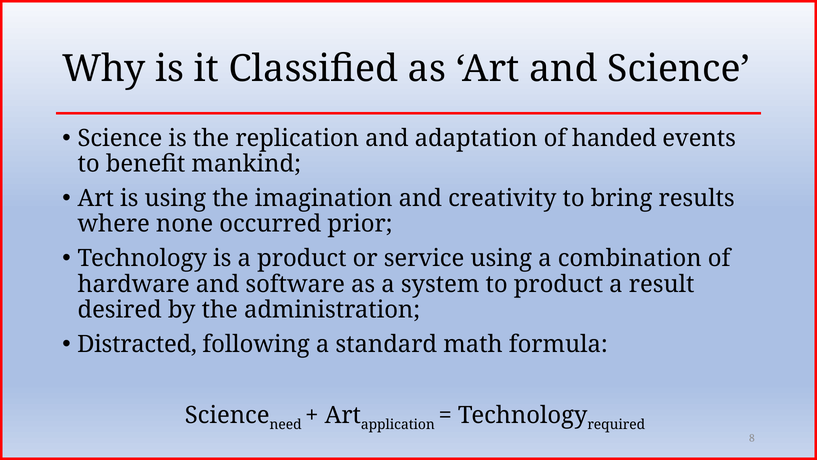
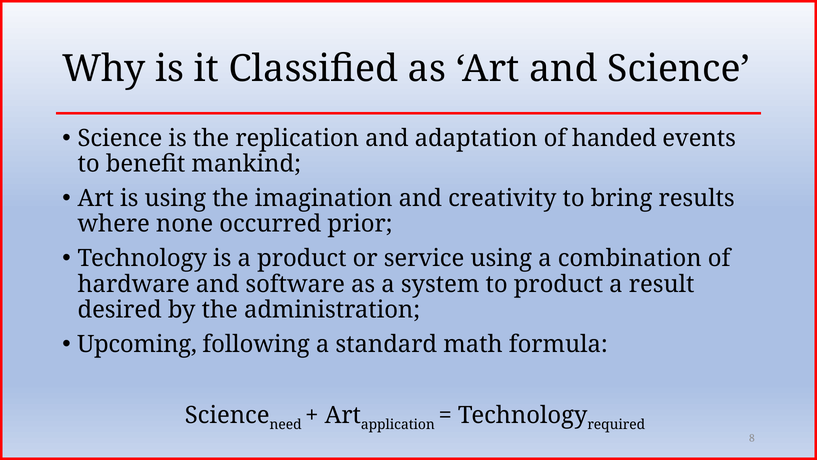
Distracted: Distracted -> Upcoming
